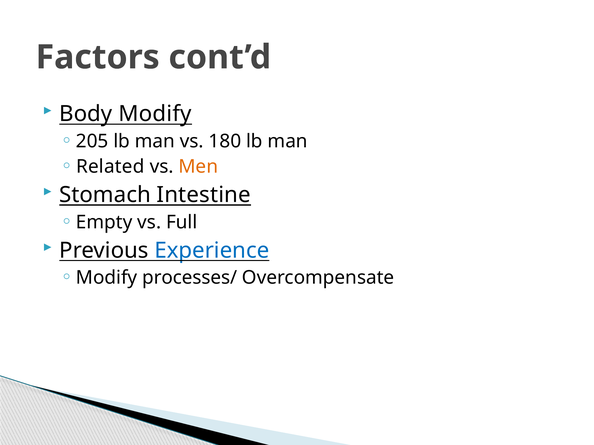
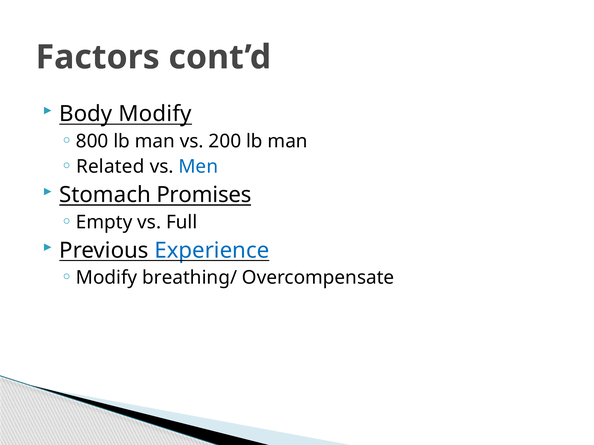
205: 205 -> 800
180: 180 -> 200
Men colour: orange -> blue
Intestine: Intestine -> Promises
processes/: processes/ -> breathing/
